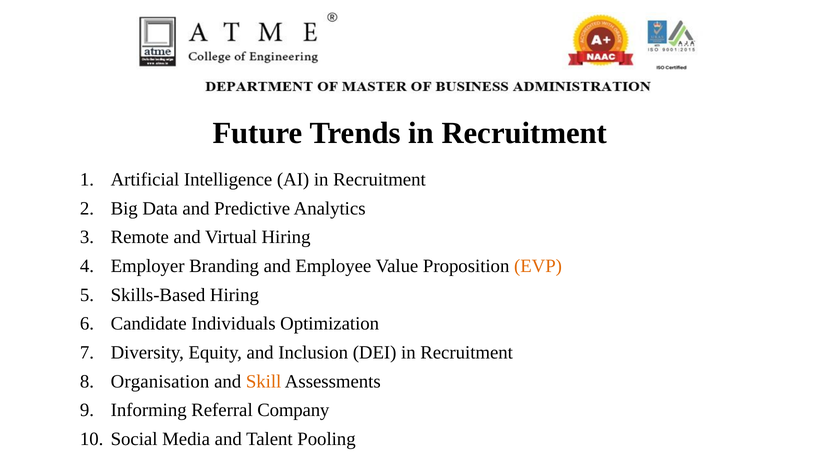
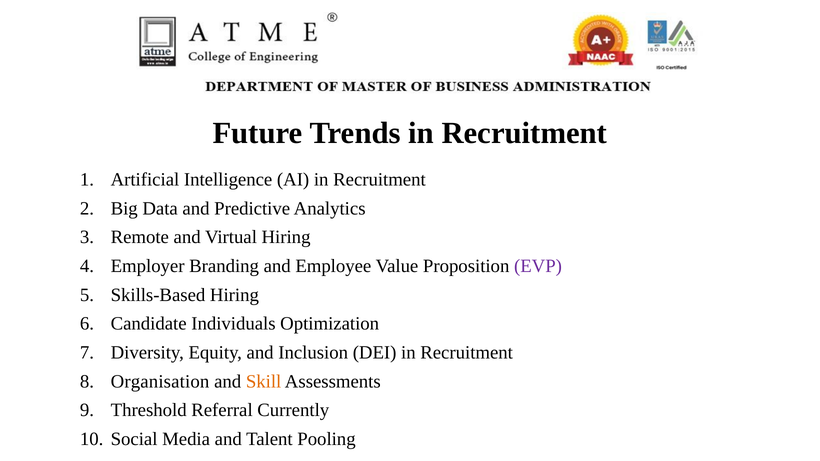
EVP colour: orange -> purple
Informing: Informing -> Threshold
Company: Company -> Currently
